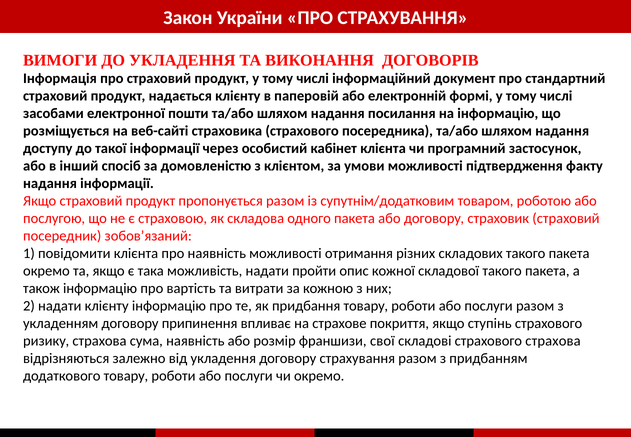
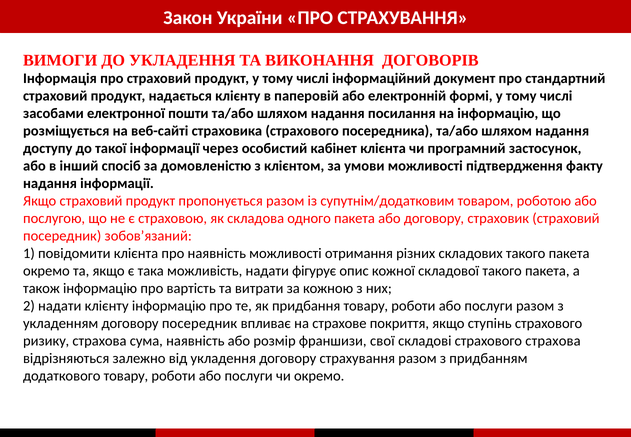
пройти: пройти -> фігурує
договору припинення: припинення -> посередник
